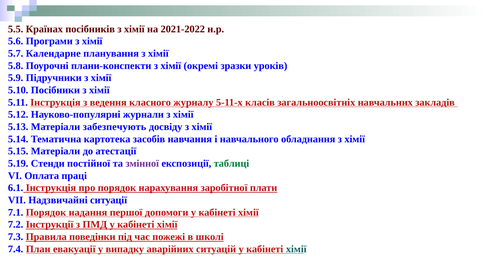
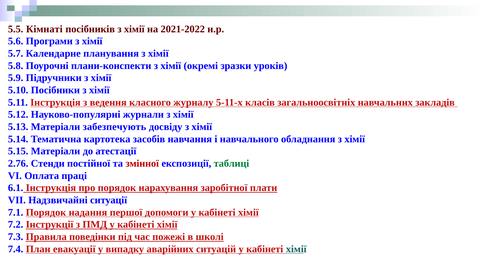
Країнах: Країнах -> Кімнаті
5.19: 5.19 -> 2.76
змінної colour: purple -> red
